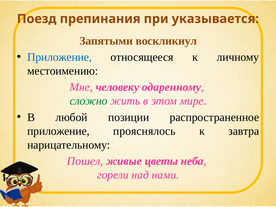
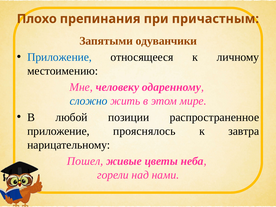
Поезд: Поезд -> Плохо
указывается: указывается -> причастным
воскликнул: воскликнул -> одуванчики
сложно colour: green -> blue
